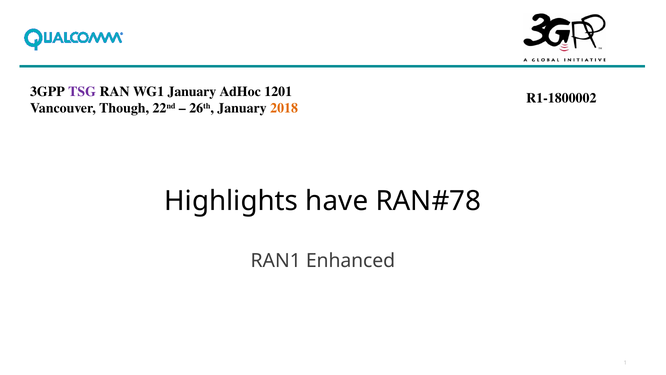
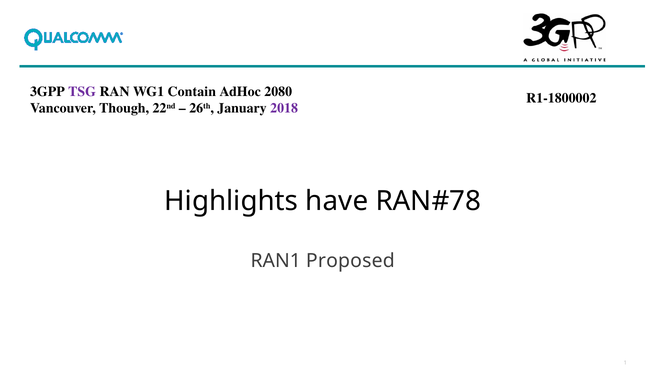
WG1 January: January -> Contain
1201: 1201 -> 2080
2018 colour: orange -> purple
Enhanced: Enhanced -> Proposed
